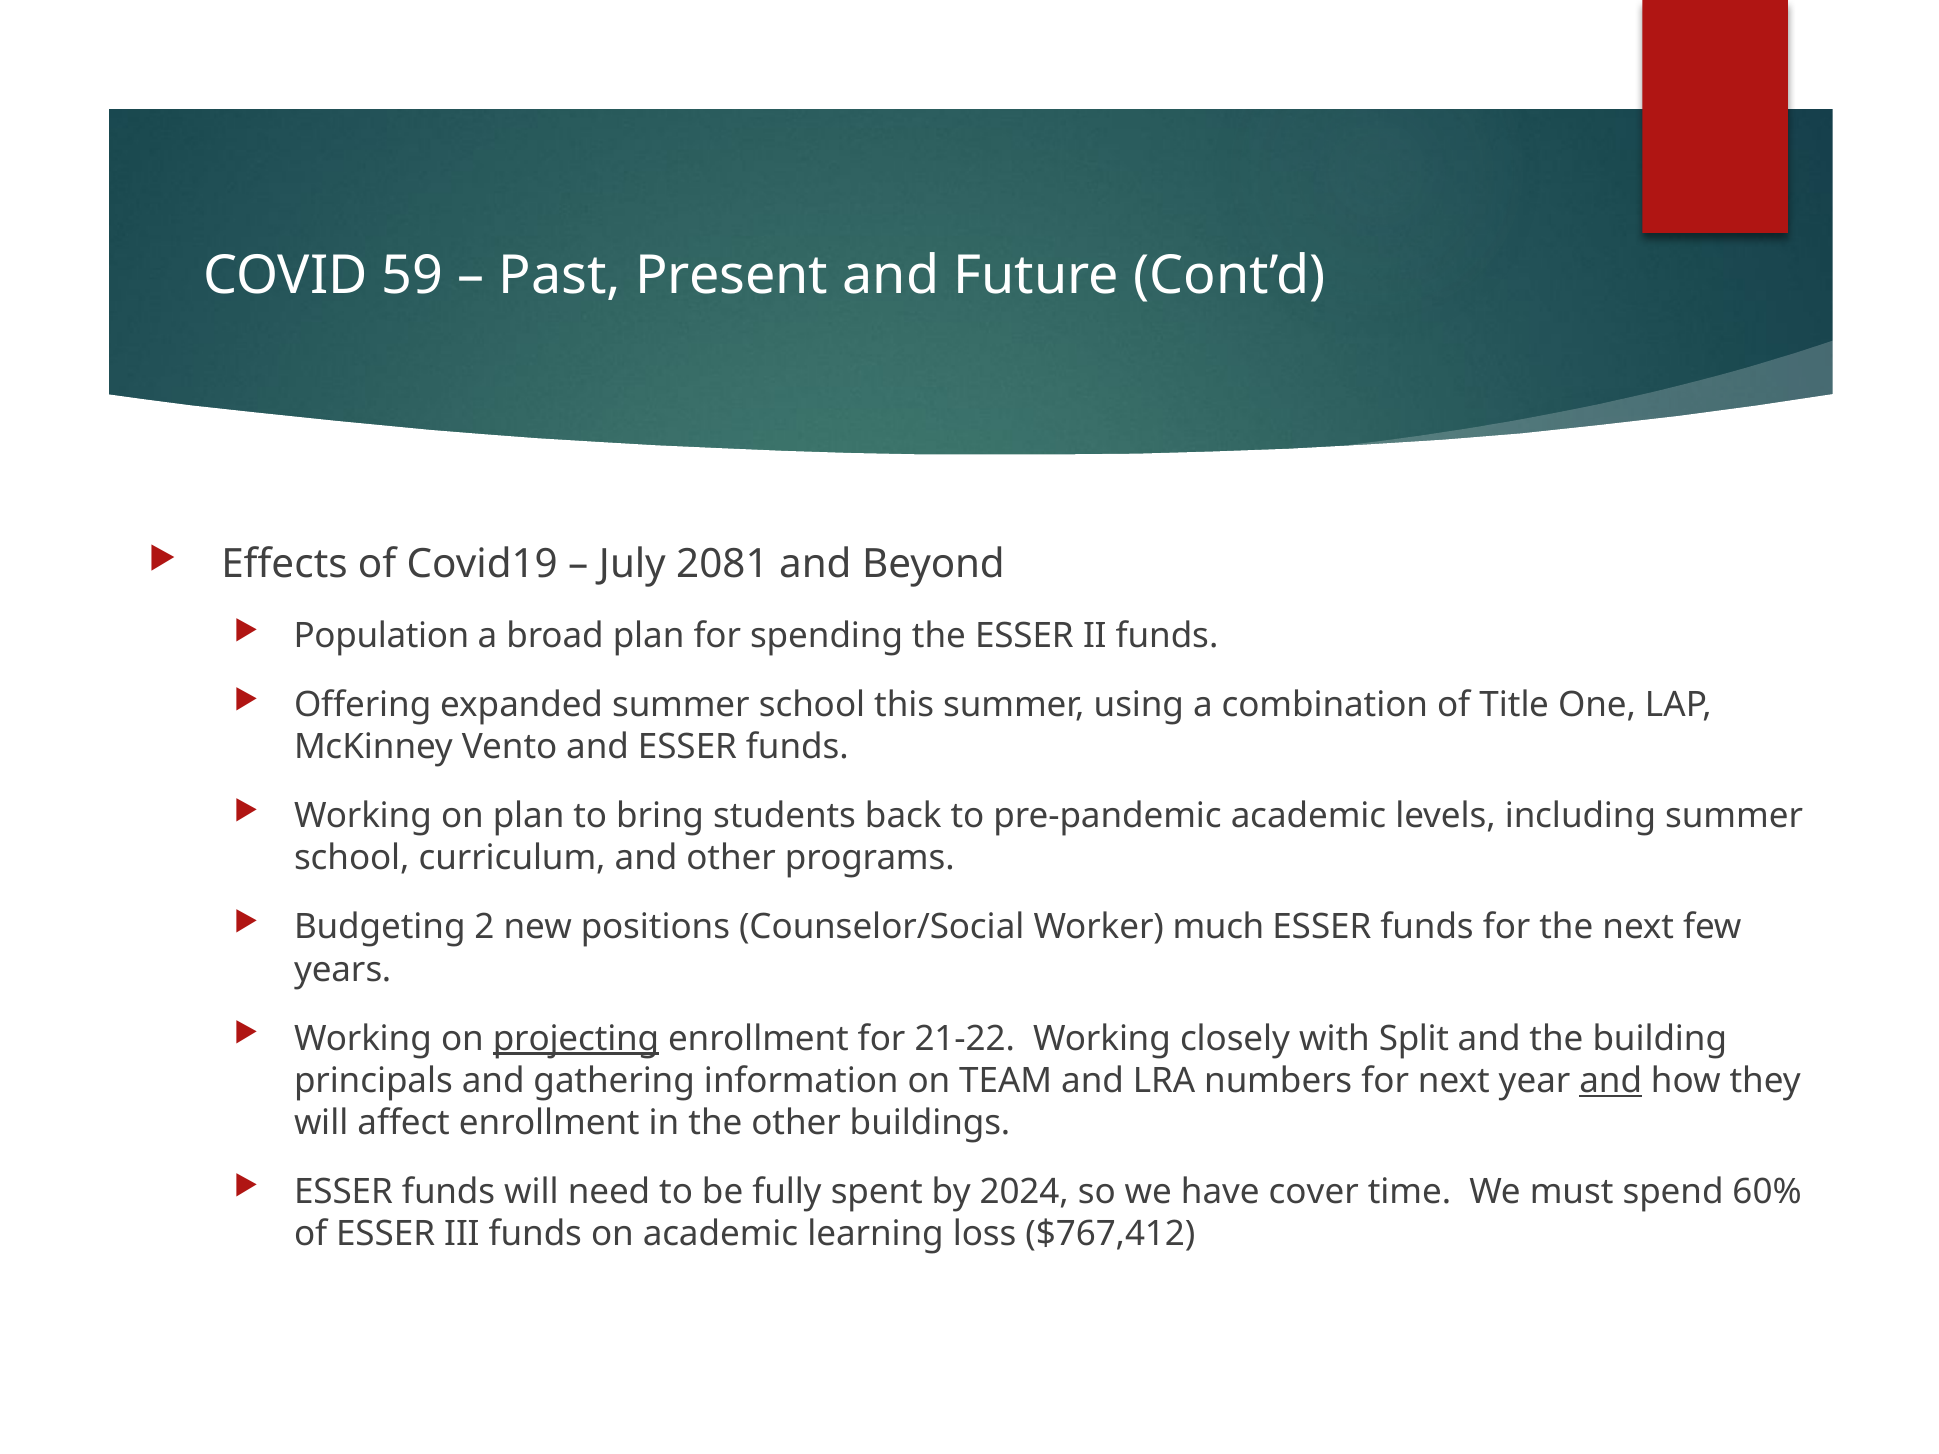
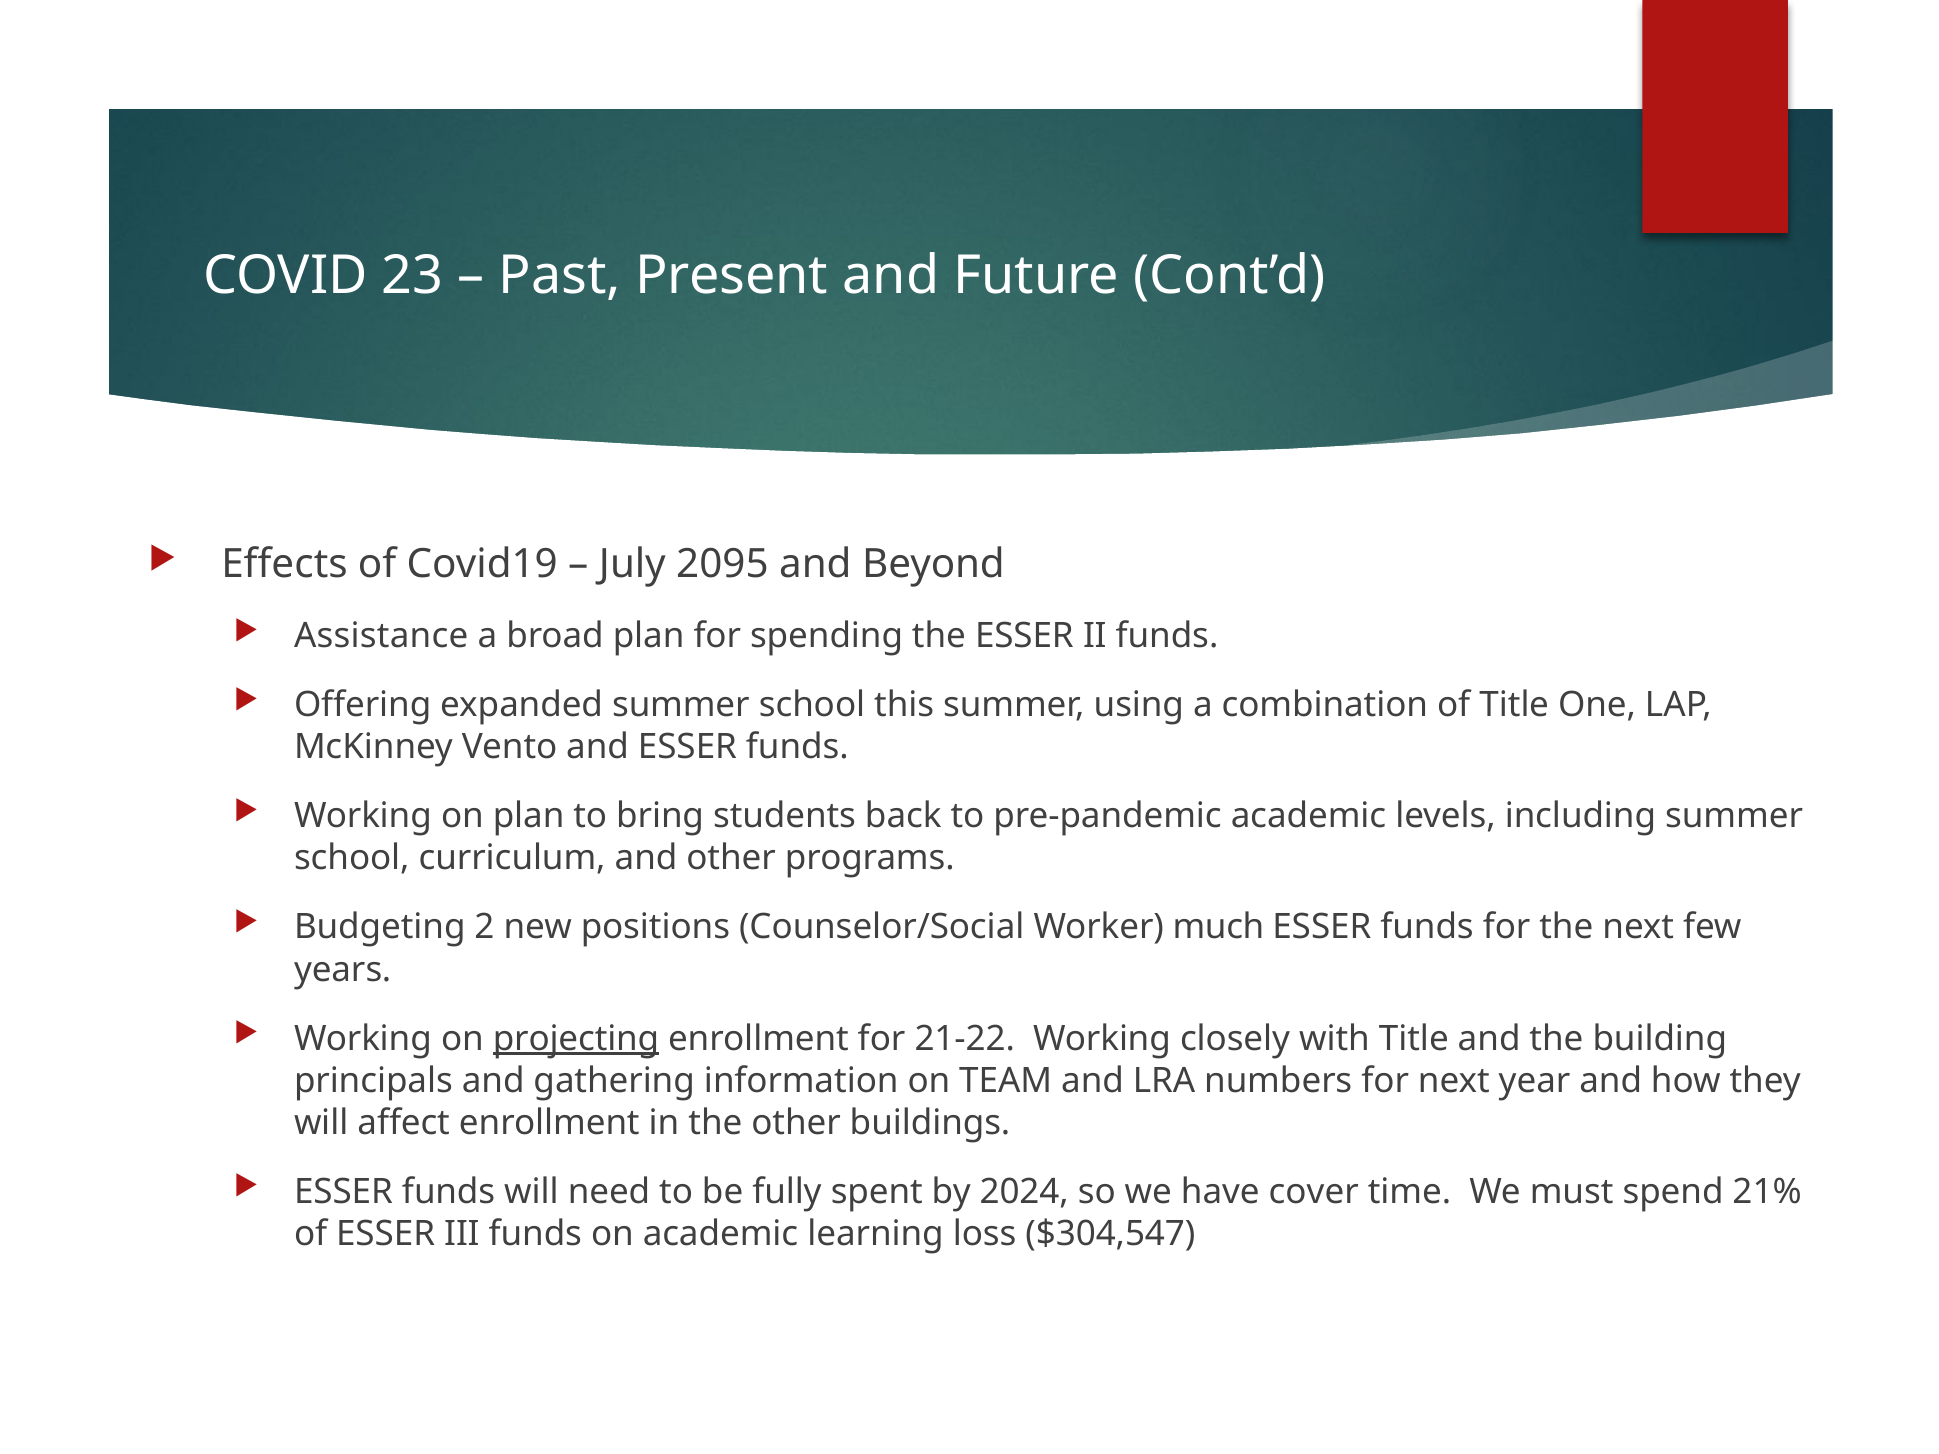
59: 59 -> 23
2081: 2081 -> 2095
Population: Population -> Assistance
with Split: Split -> Title
and at (1611, 1081) underline: present -> none
60%: 60% -> 21%
$767,412: $767,412 -> $304,547
